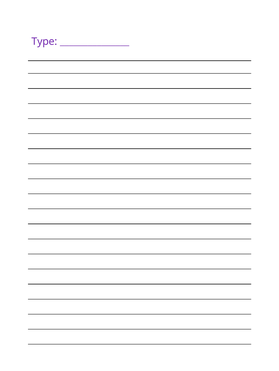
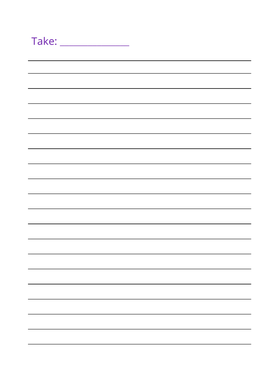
Type: Type -> Take
